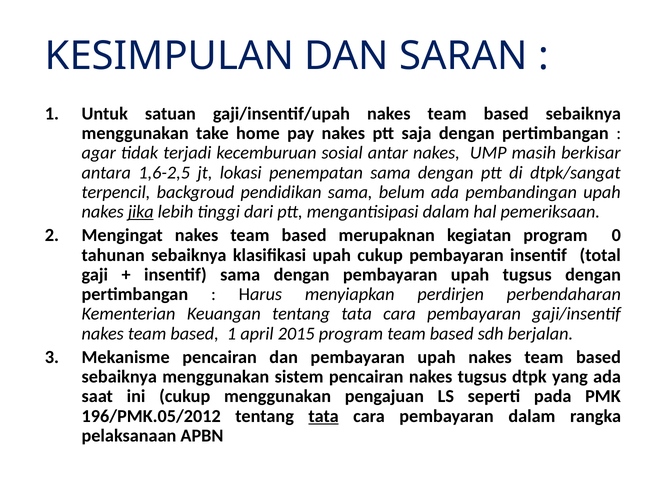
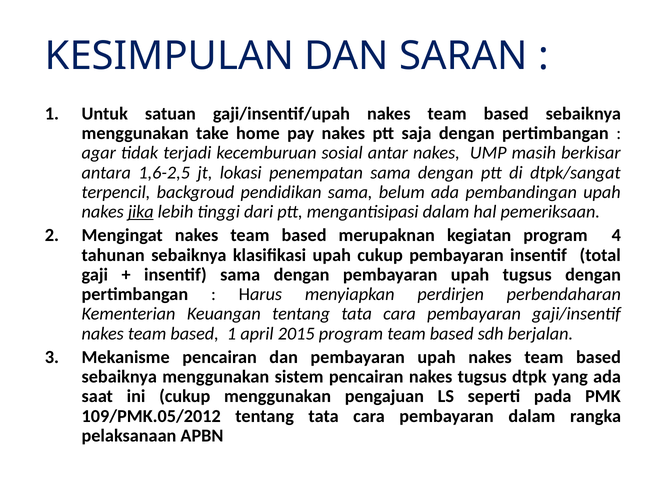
0: 0 -> 4
196/PMK.05/2012: 196/PMK.05/2012 -> 109/PMK.05/2012
tata at (324, 416) underline: present -> none
